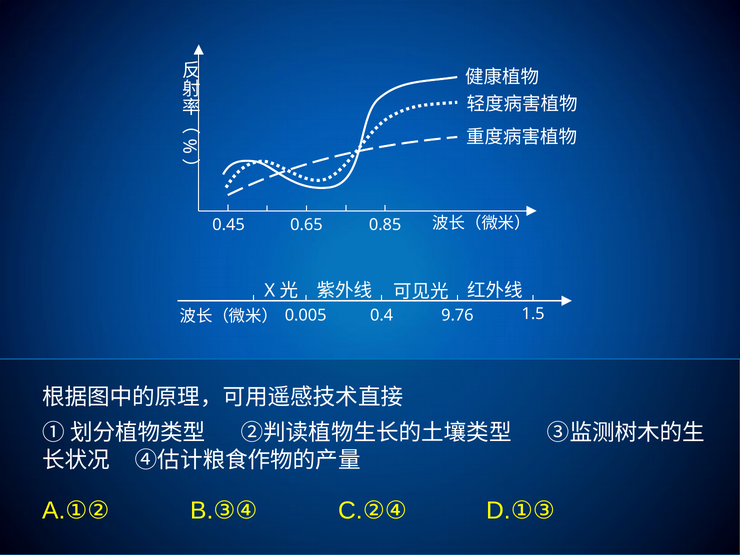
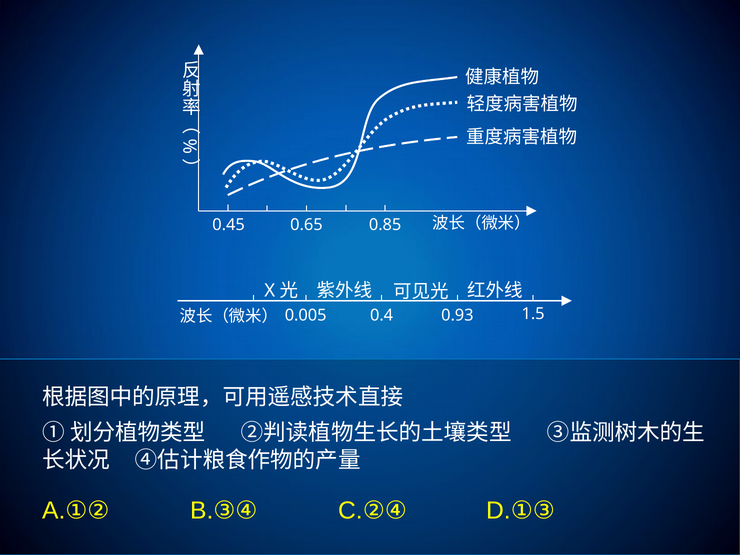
9.76: 9.76 -> 0.93
